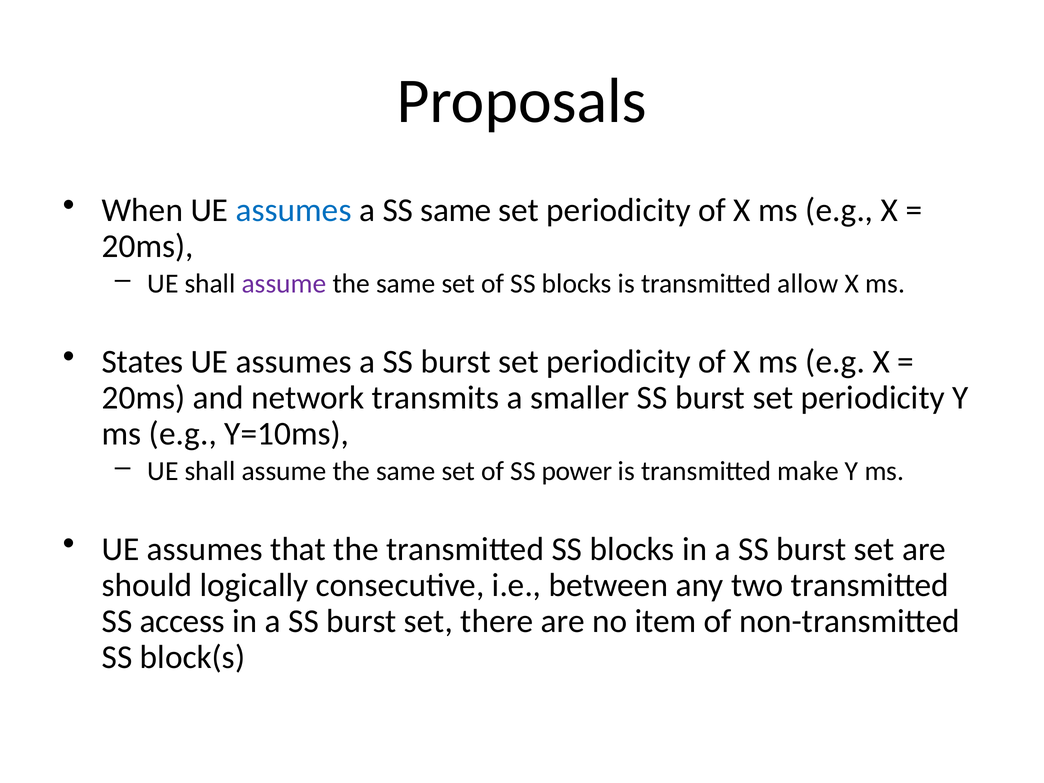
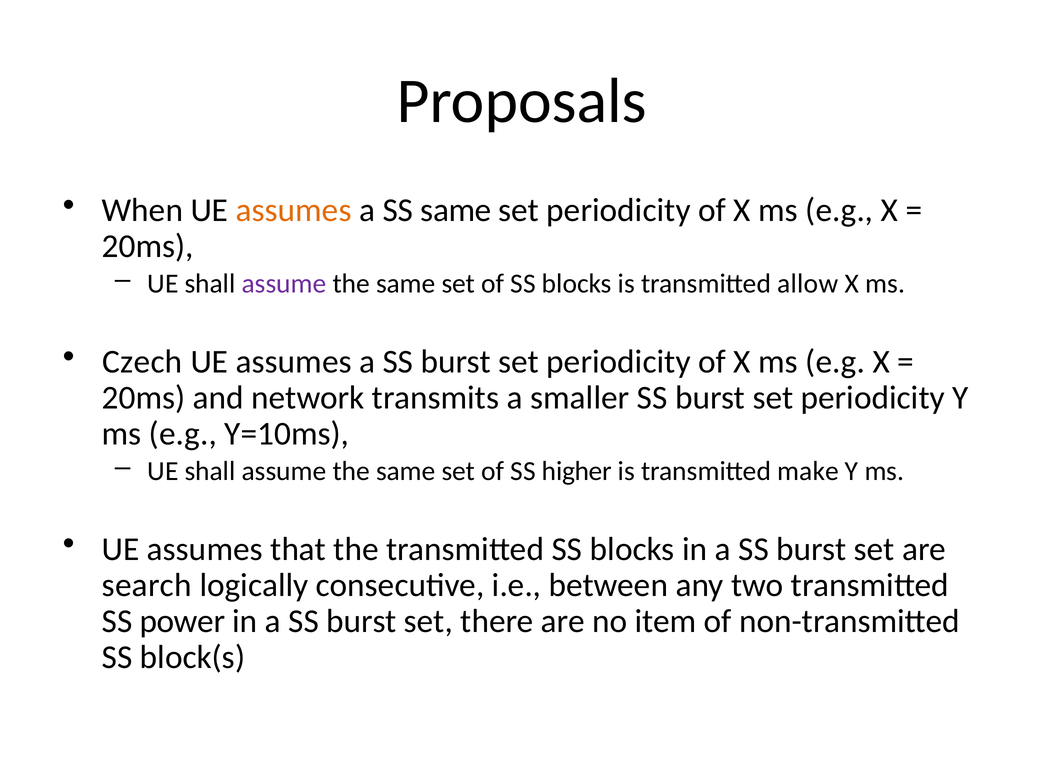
assumes at (294, 210) colour: blue -> orange
States: States -> Czech
power: power -> higher
should: should -> search
access: access -> power
